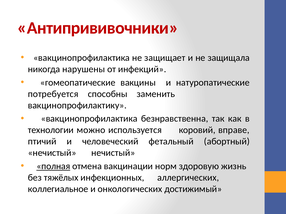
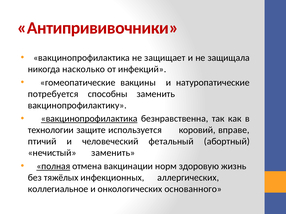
нарушены: нарушены -> насколько
вакцинопрофилактика at (89, 119) underline: none -> present
можно: можно -> защите
нечистый нечистый: нечистый -> заменить
достижимый: достижимый -> основанного
